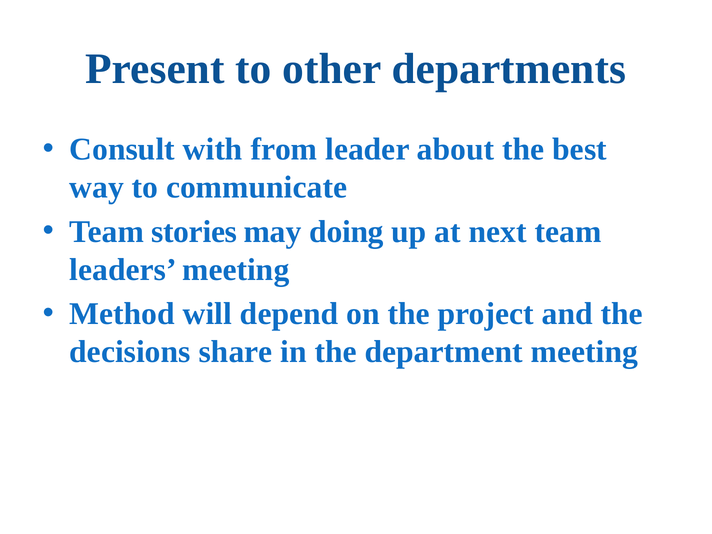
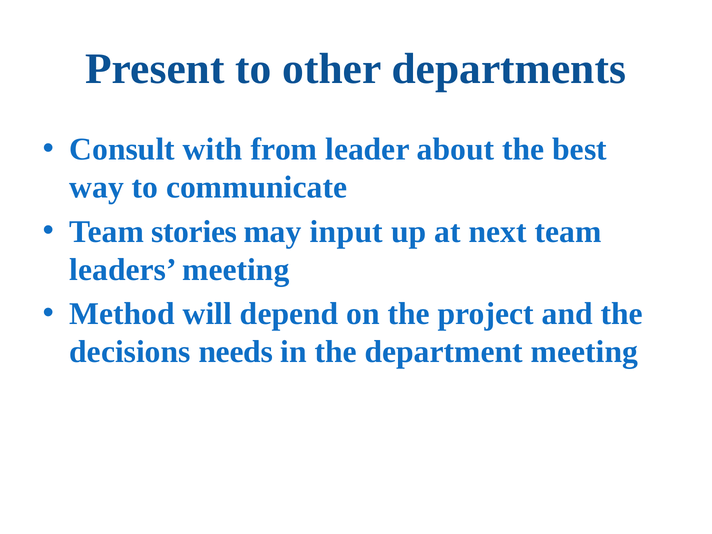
doing: doing -> input
share: share -> needs
